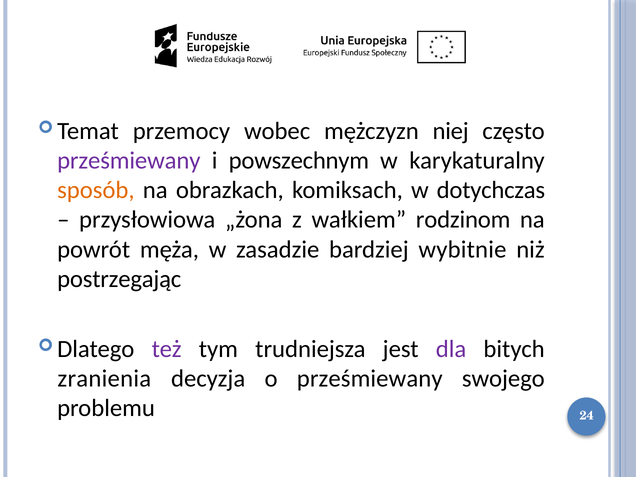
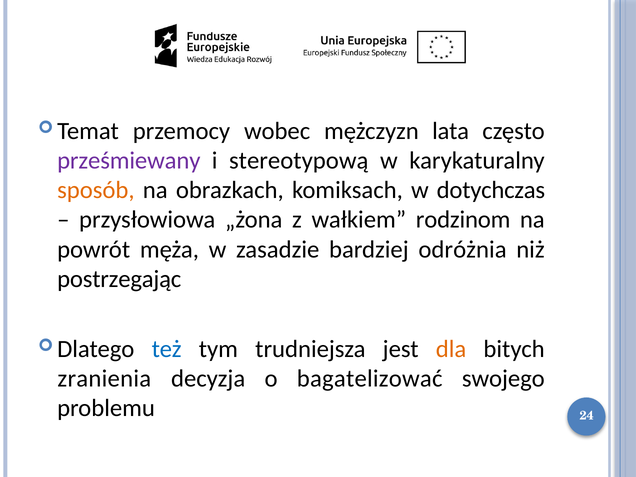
niej: niej -> lata
powszechnym: powszechnym -> stereotypową
wybitnie: wybitnie -> odróżnia
też colour: purple -> blue
dla colour: purple -> orange
o prześmiewany: prześmiewany -> bagatelizować
